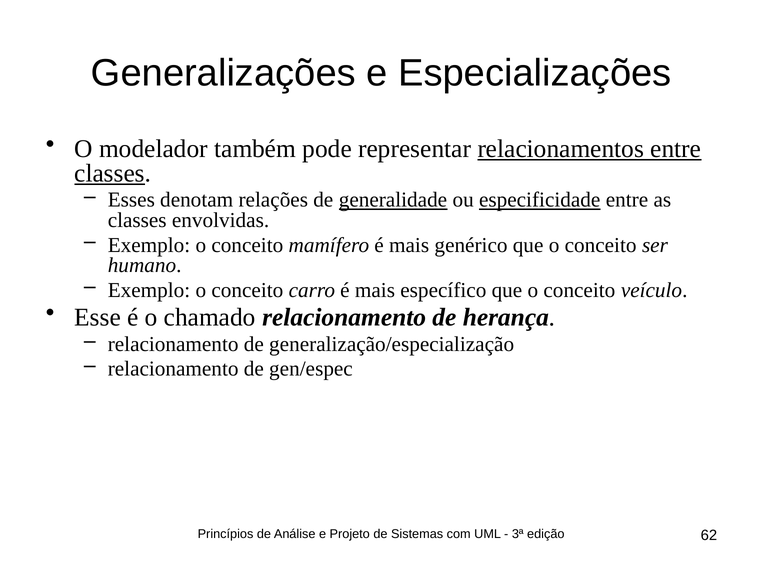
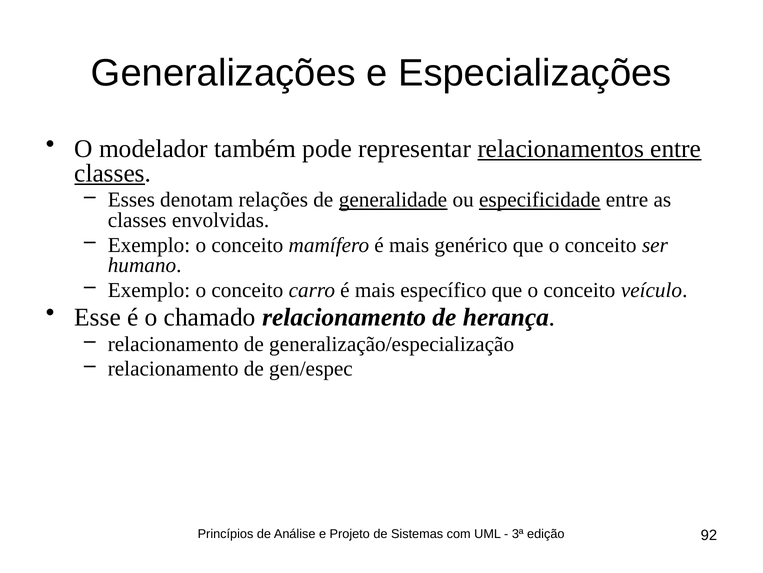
62: 62 -> 92
